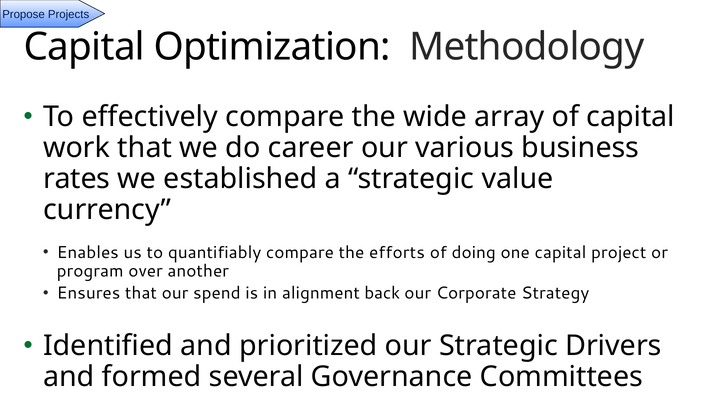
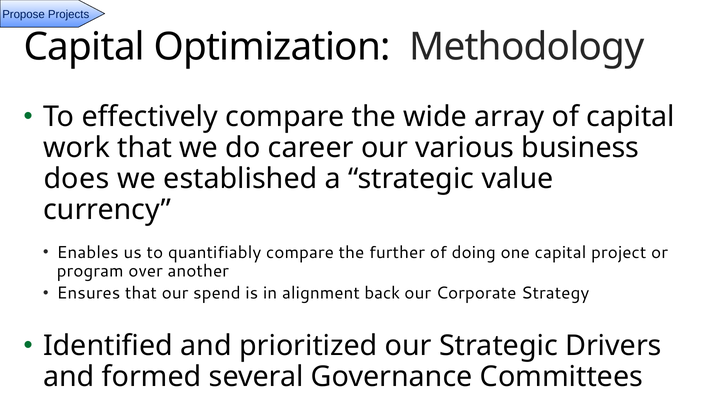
rates: rates -> does
efforts: efforts -> further
